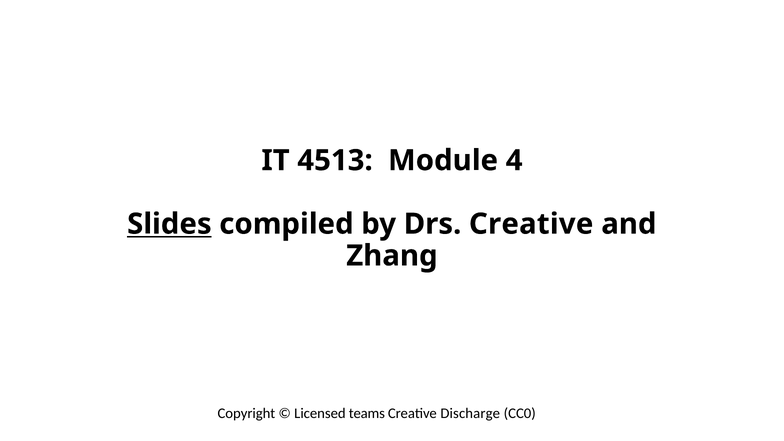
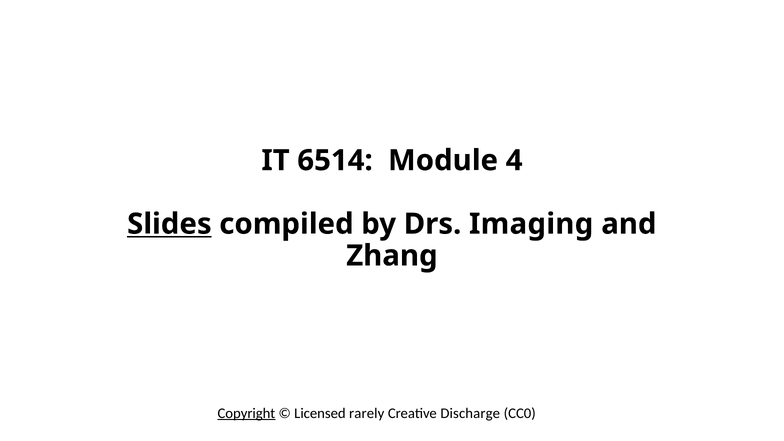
4513: 4513 -> 6514
Drs Creative: Creative -> Imaging
Copyright underline: none -> present
teams: teams -> rarely
